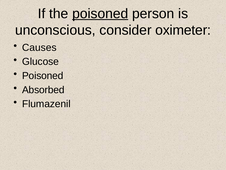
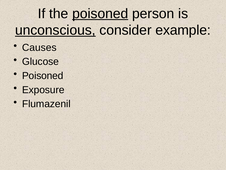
unconscious underline: none -> present
oximeter: oximeter -> example
Absorbed: Absorbed -> Exposure
